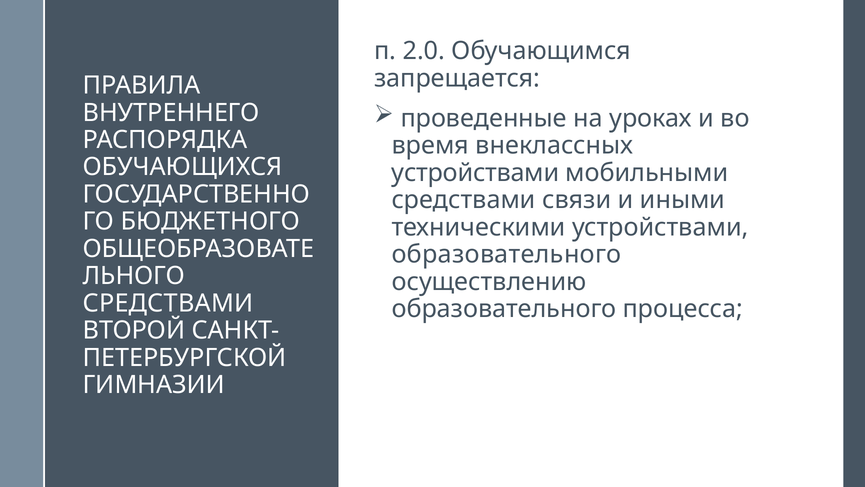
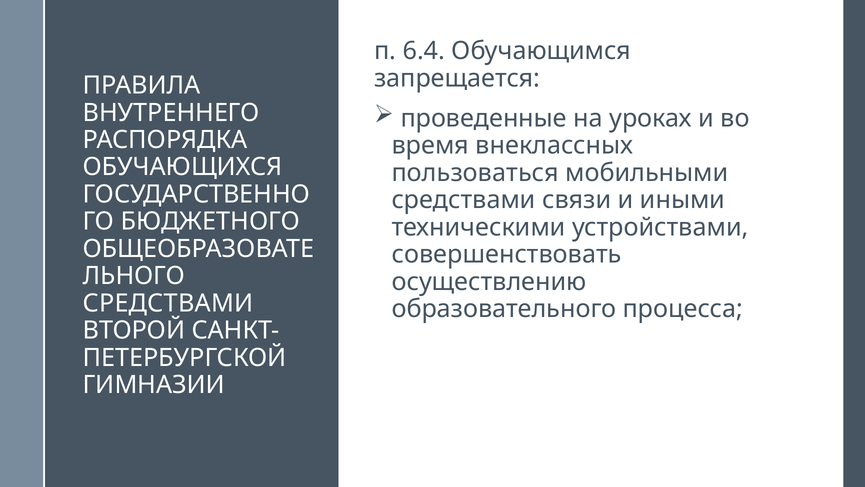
2.0: 2.0 -> 6.4
устройствами at (475, 173): устройствами -> пользоваться
образовательного at (507, 254): образовательного -> совершенствовать
